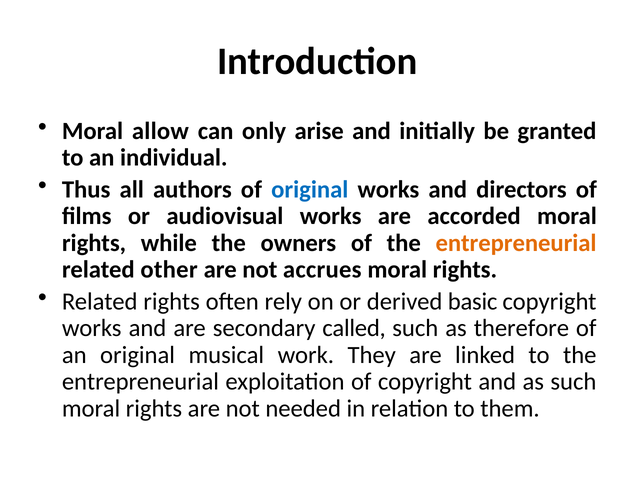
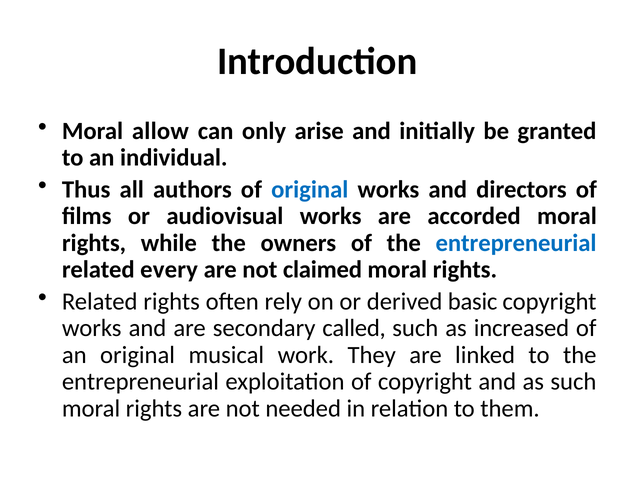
entrepreneurial at (516, 243) colour: orange -> blue
other: other -> every
accrues: accrues -> claimed
therefore: therefore -> increased
